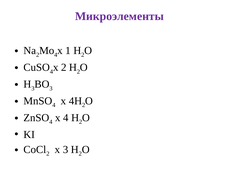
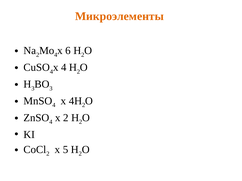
Микроэлементы colour: purple -> orange
1: 1 -> 6
х 2: 2 -> 4
х 4: 4 -> 2
х 3: 3 -> 5
